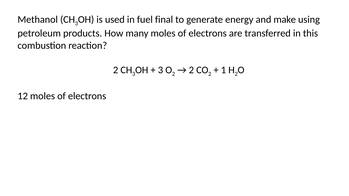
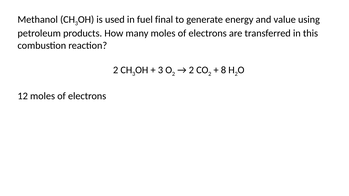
make: make -> value
1: 1 -> 8
